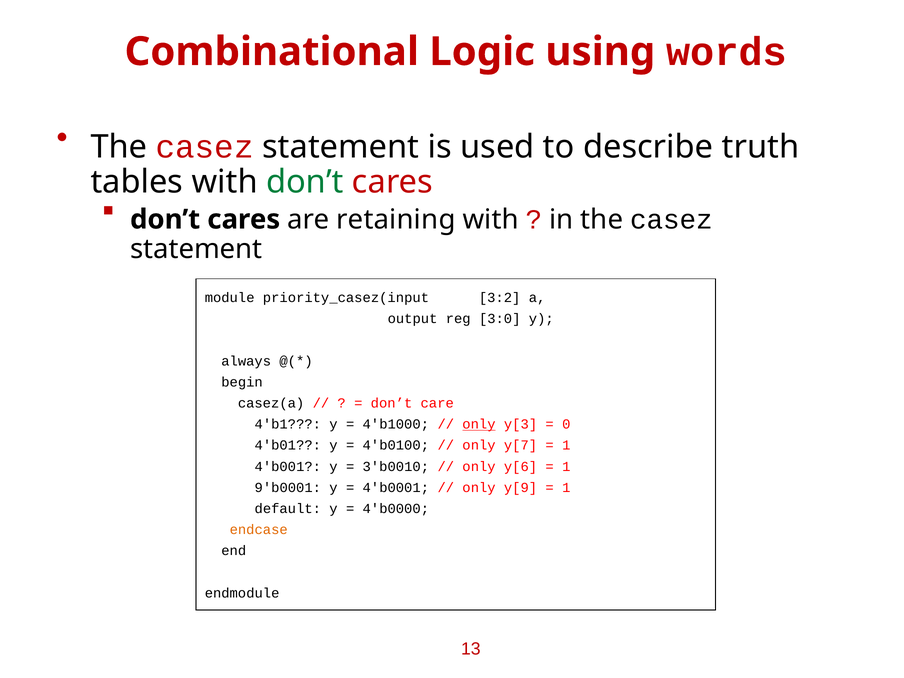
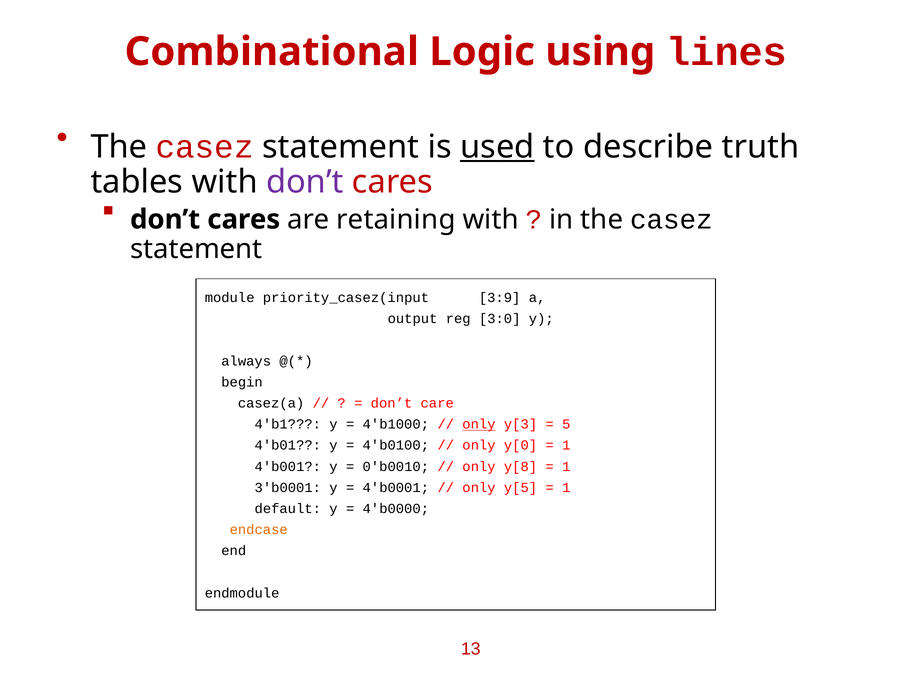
words: words -> lines
used underline: none -> present
don’t at (305, 182) colour: green -> purple
3:2: 3:2 -> 3:9
0: 0 -> 5
y[7: y[7 -> y[0
3'b0010: 3'b0010 -> 0'b0010
y[6: y[6 -> y[8
9'b0001: 9'b0001 -> 3'b0001
y[9: y[9 -> y[5
